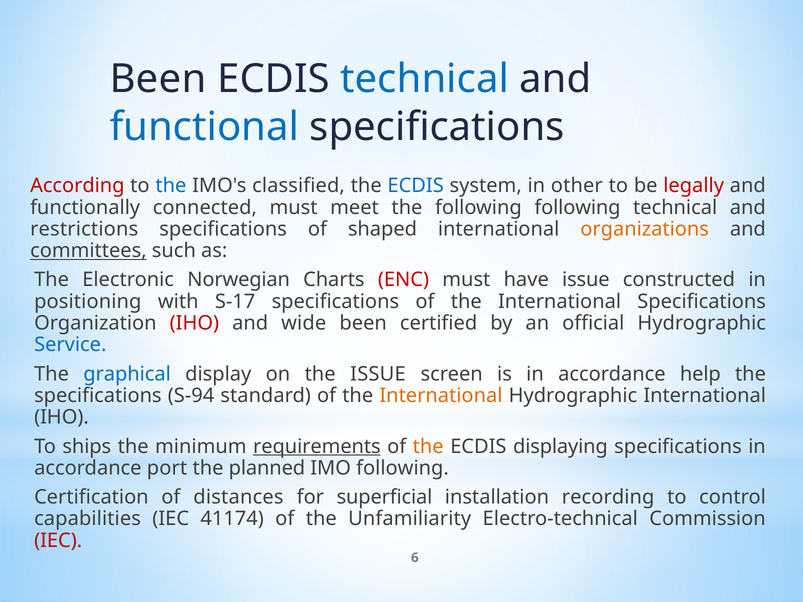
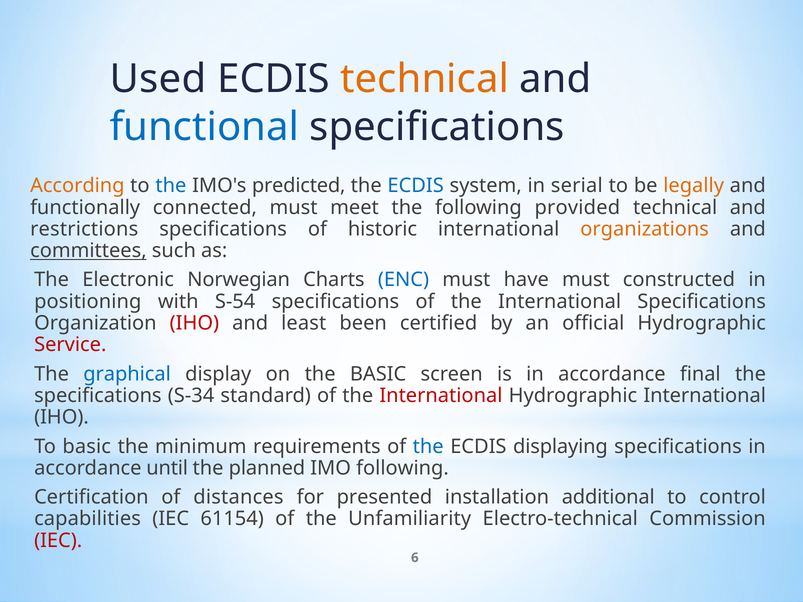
Been at (158, 79): Been -> Used
technical at (425, 79) colour: blue -> orange
According colour: red -> orange
classified: classified -> predicted
other: other -> serial
legally colour: red -> orange
following following: following -> provided
shaped: shaped -> historic
ENC colour: red -> blue
have issue: issue -> must
S-17: S-17 -> S-54
wide: wide -> least
Service colour: blue -> red
the ISSUE: ISSUE -> BASIC
help: help -> final
S-94: S-94 -> S-34
International at (441, 396) colour: orange -> red
To ships: ships -> basic
requirements underline: present -> none
the at (428, 447) colour: orange -> blue
port: port -> until
superficial: superficial -> presented
recording: recording -> additional
41174: 41174 -> 61154
